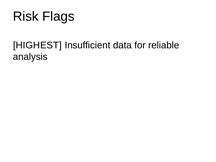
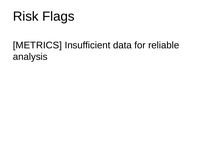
HIGHEST: HIGHEST -> METRICS
